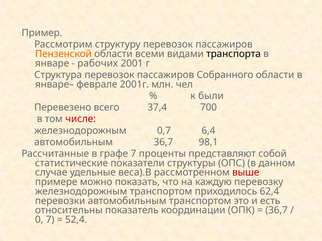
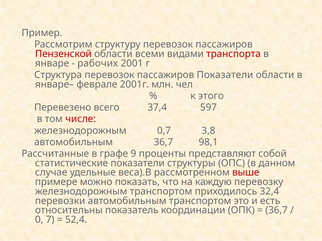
Пензенской colour: orange -> red
транспорта colour: black -> red
пассажиров Собранного: Собранного -> Показатели
были: были -> этого
700: 700 -> 597
6,4: 6,4 -> 3,8
графе 7: 7 -> 9
62,4: 62,4 -> 32,4
